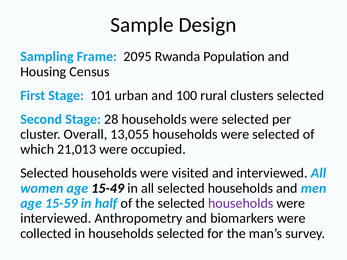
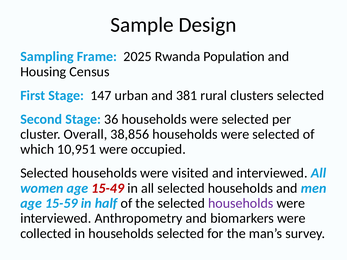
2095: 2095 -> 2025
101: 101 -> 147
100: 100 -> 381
28: 28 -> 36
13,055: 13,055 -> 38,856
21,013: 21,013 -> 10,951
15-49 colour: black -> red
